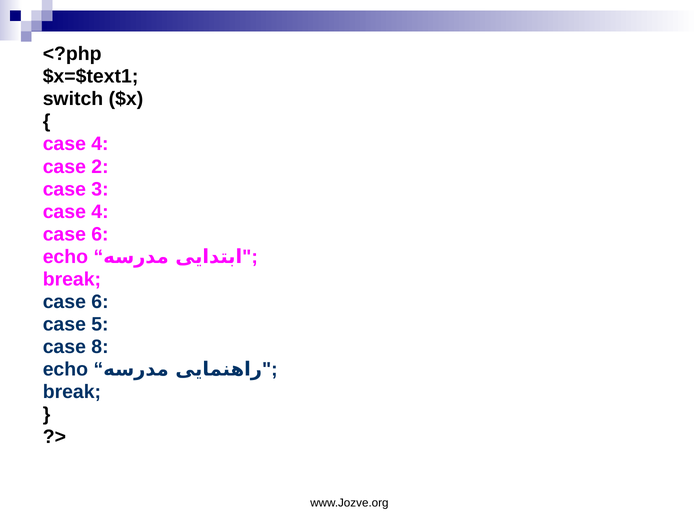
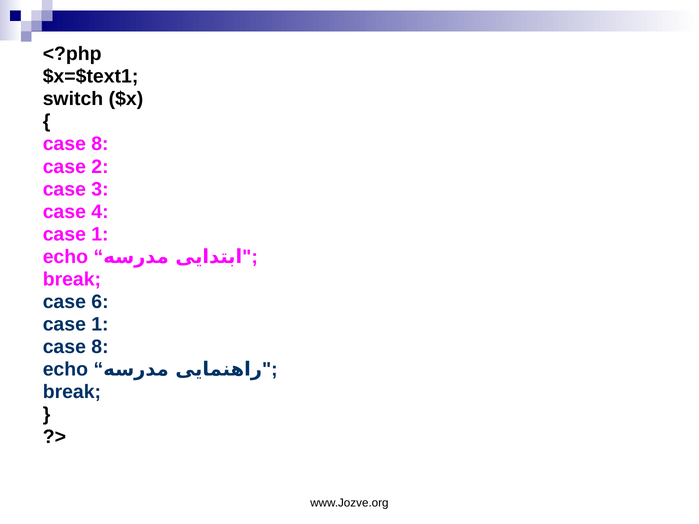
4 at (100, 144): 4 -> 8
6 at (100, 234): 6 -> 1
5 at (100, 324): 5 -> 1
